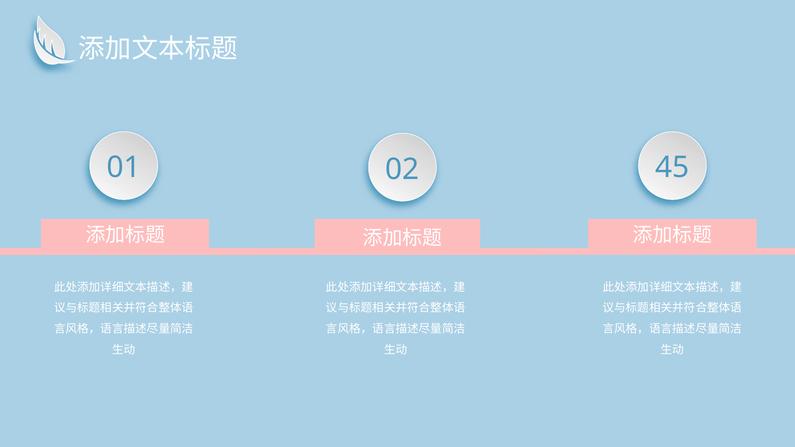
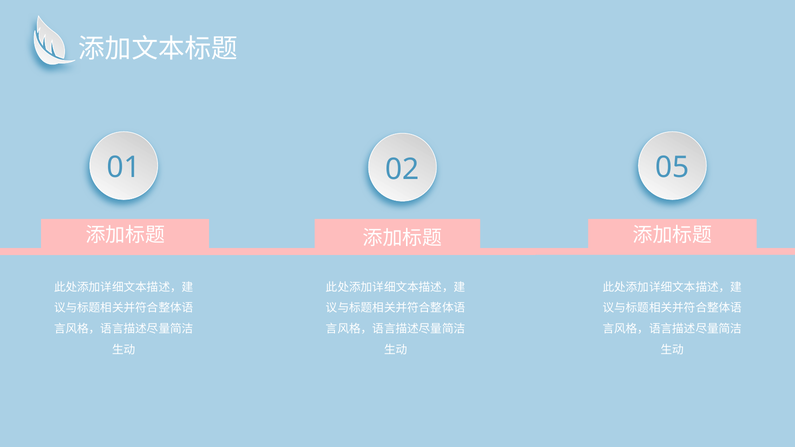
45: 45 -> 05
